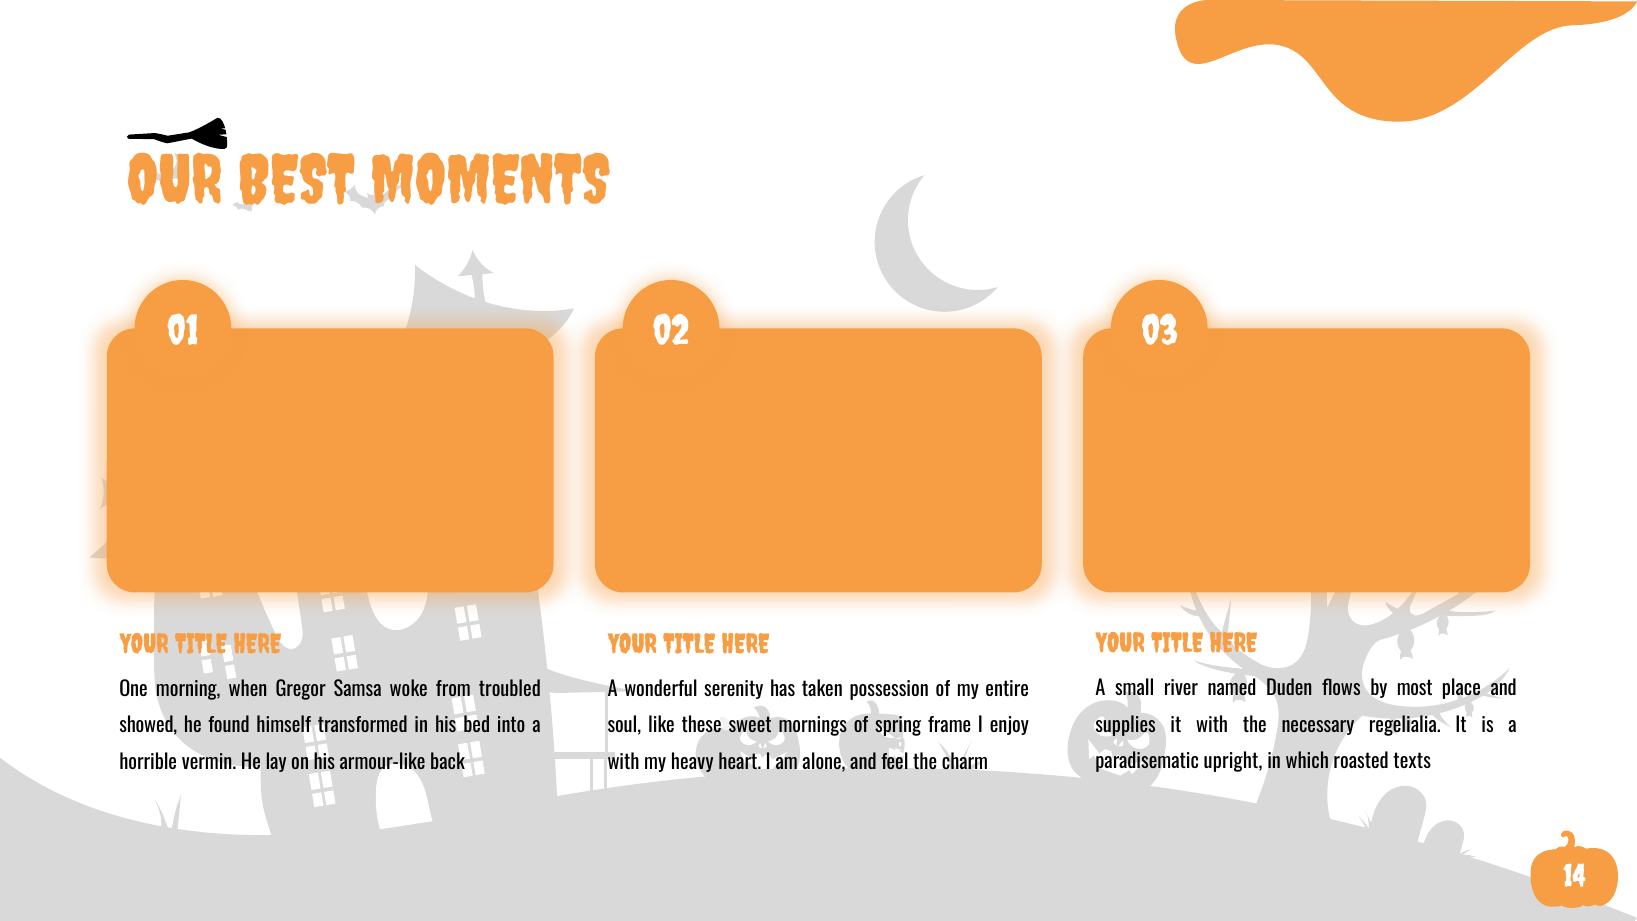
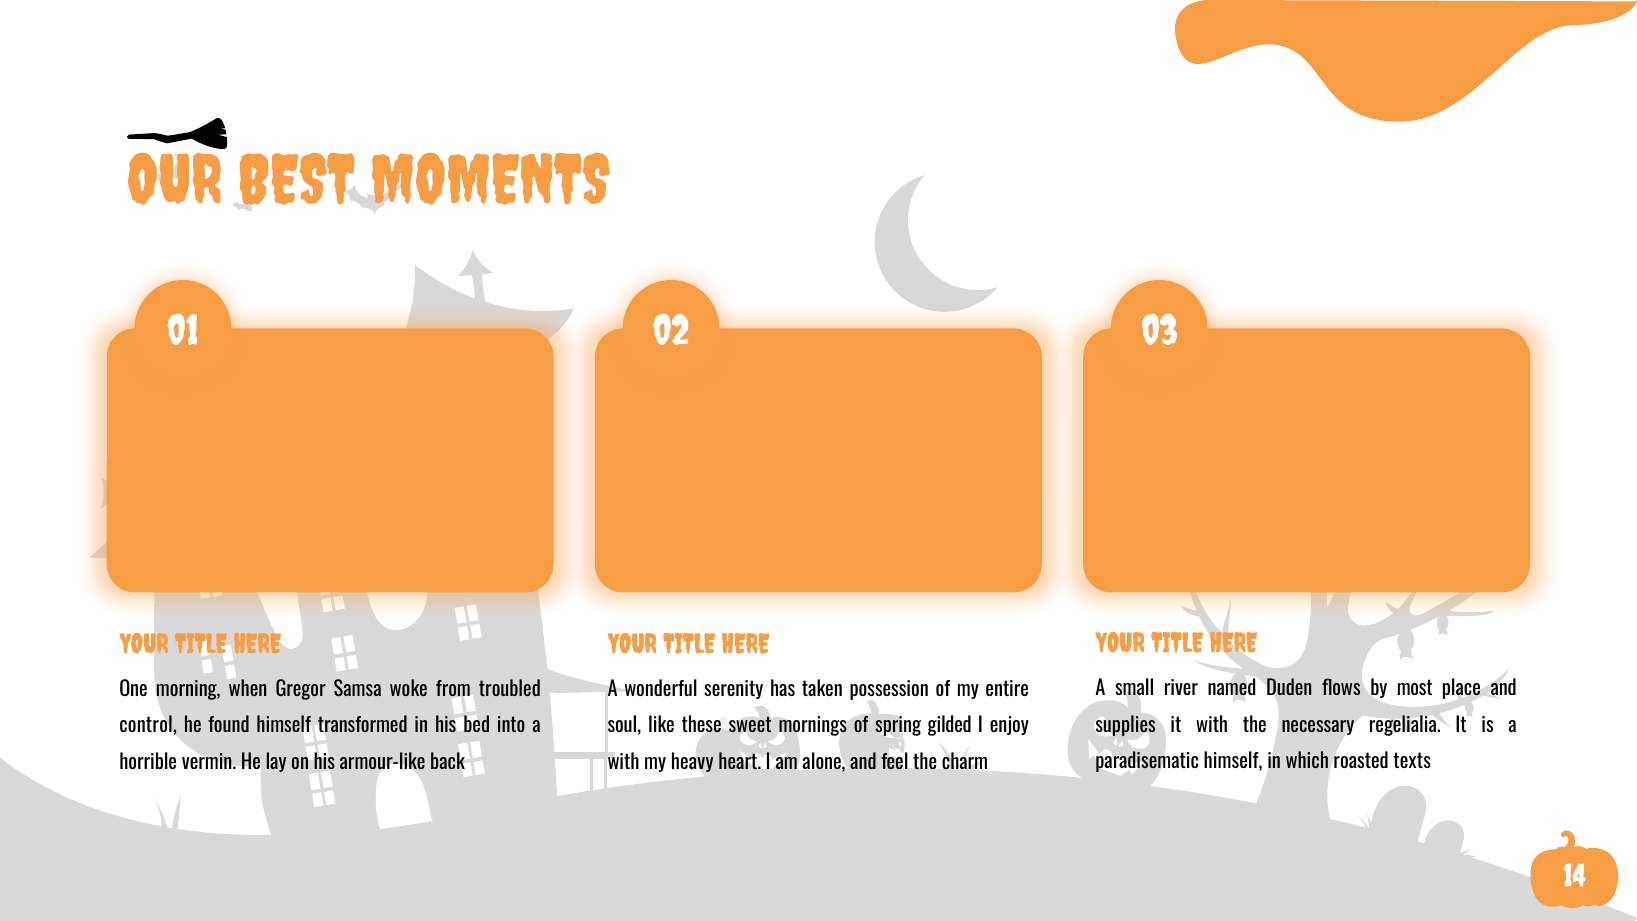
showed: showed -> control
frame: frame -> gilded
paradisematic upright: upright -> himself
